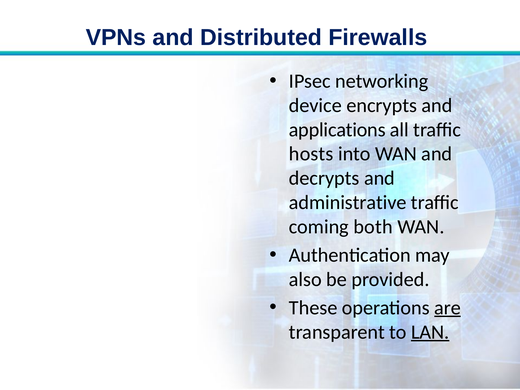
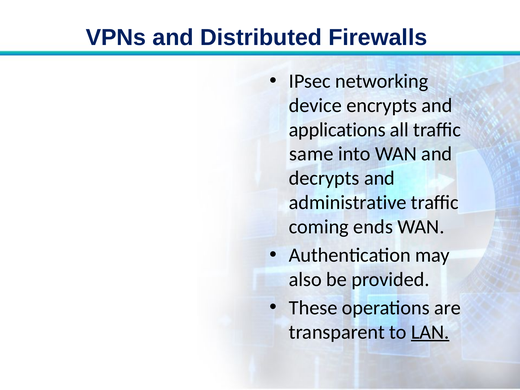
hosts: hosts -> same
both: both -> ends
are underline: present -> none
